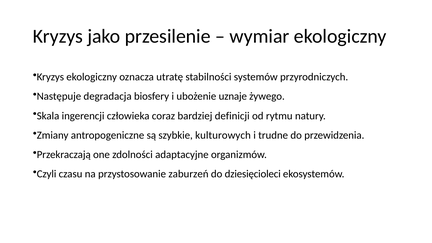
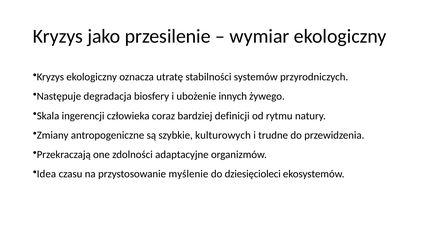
uznaje: uznaje -> innych
Czyli: Czyli -> Idea
zaburzeń: zaburzeń -> myślenie
